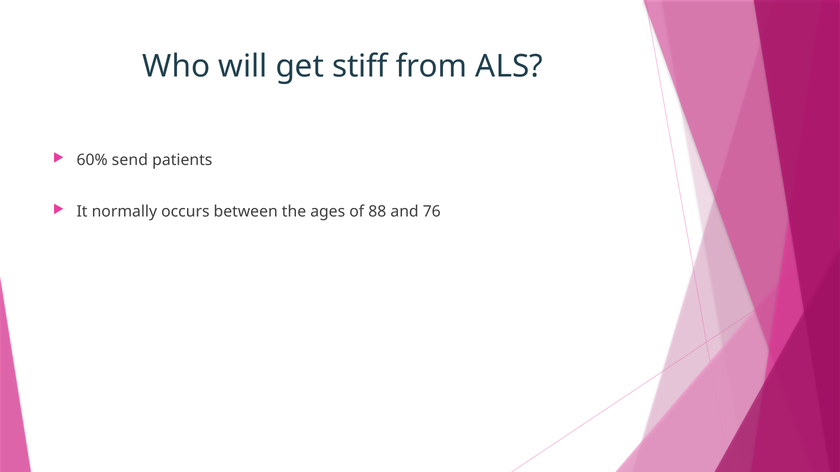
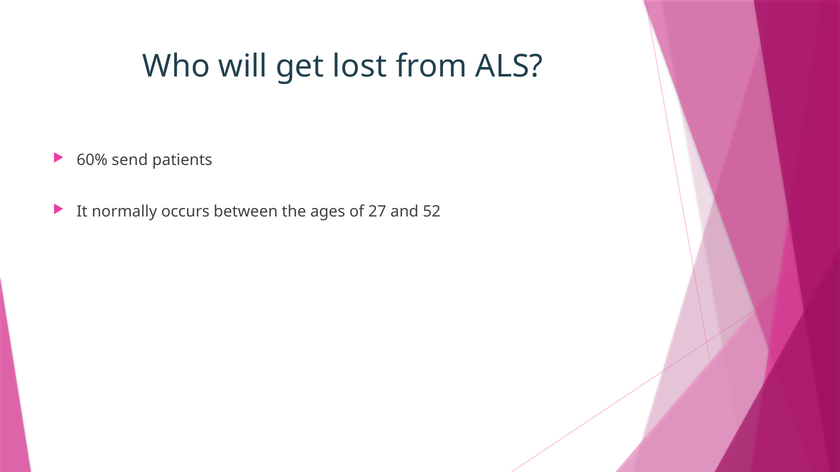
stiff: stiff -> lost
88: 88 -> 27
76: 76 -> 52
